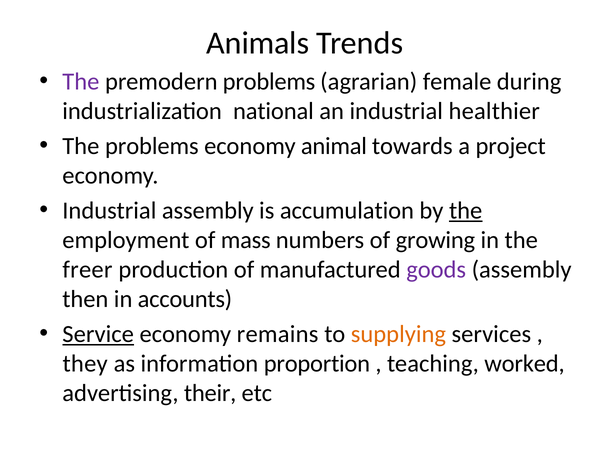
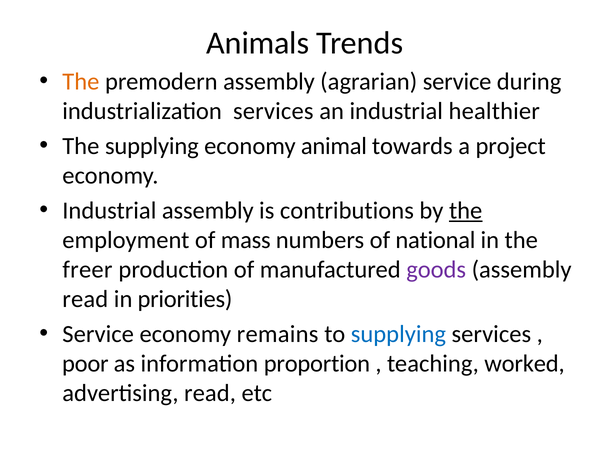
The at (81, 81) colour: purple -> orange
premodern problems: problems -> assembly
agrarian female: female -> service
industrialization national: national -> services
The problems: problems -> supplying
accumulation: accumulation -> contributions
growing: growing -> national
then at (85, 299): then -> read
accounts: accounts -> priorities
Service at (98, 334) underline: present -> none
supplying at (398, 334) colour: orange -> blue
they: they -> poor
advertising their: their -> read
